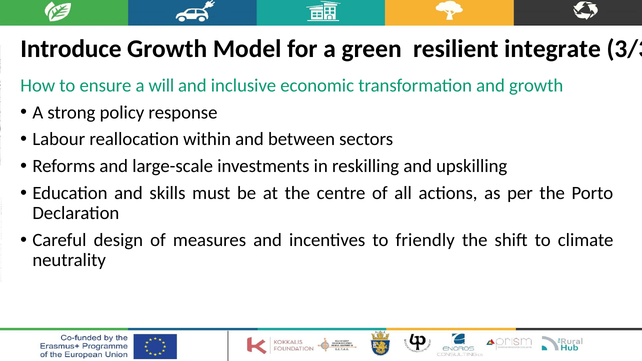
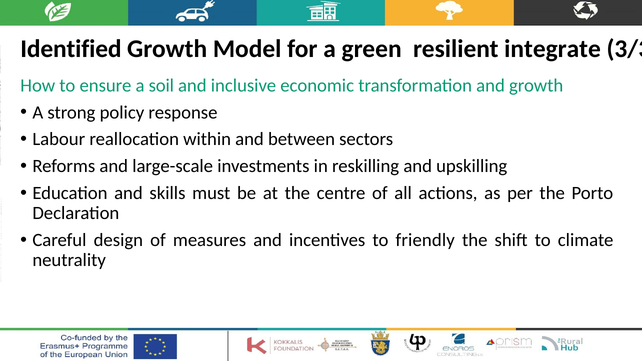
Introduce: Introduce -> Identified
will: will -> soil
